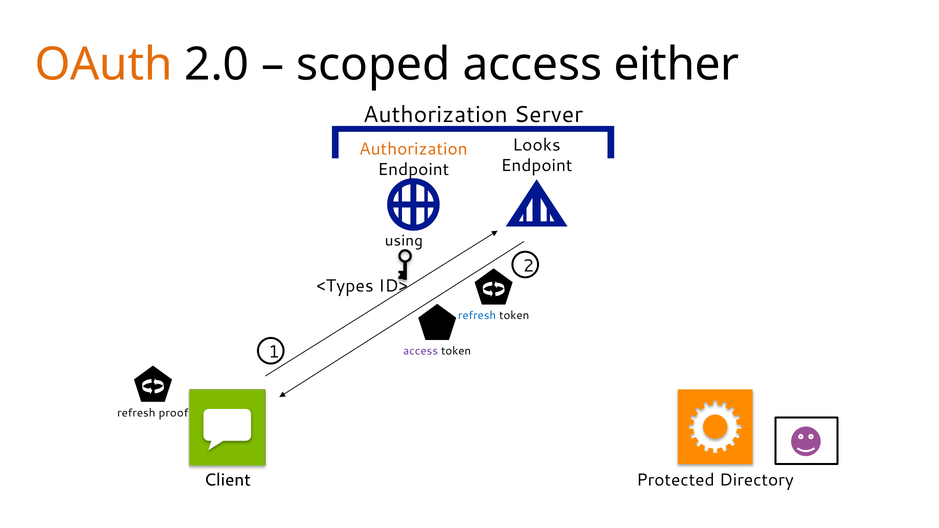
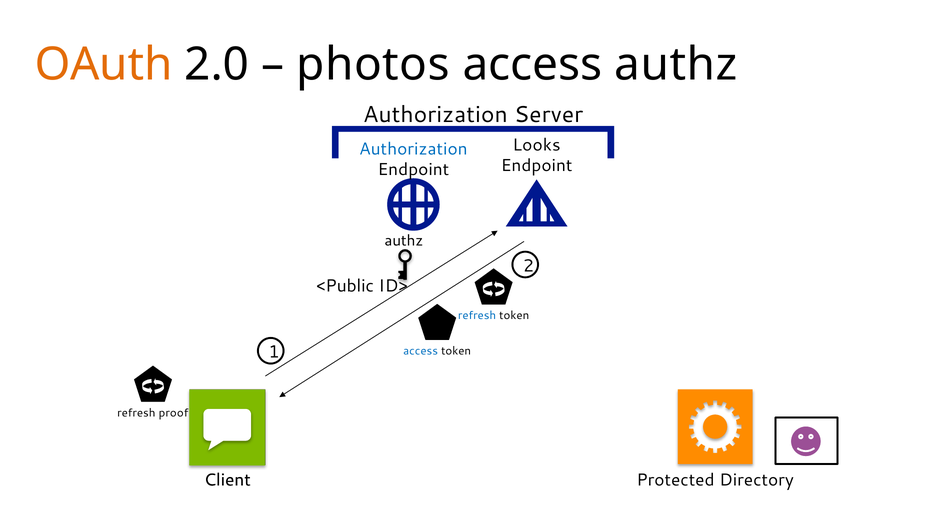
scoped: scoped -> photos
access either: either -> authz
Authorization at (413, 149) colour: orange -> blue
using at (404, 241): using -> authz
<Types: <Types -> <Public
access at (421, 351) colour: purple -> blue
